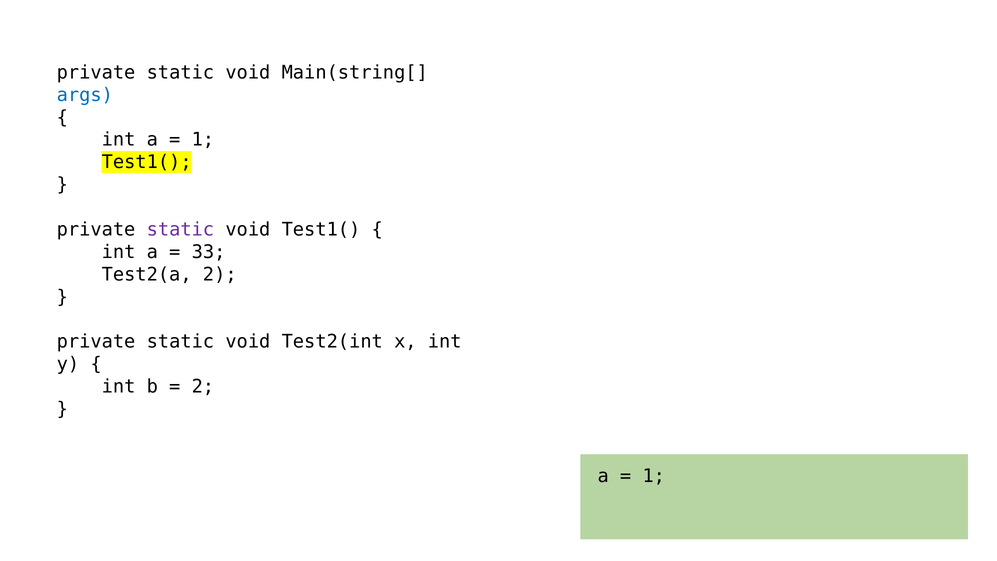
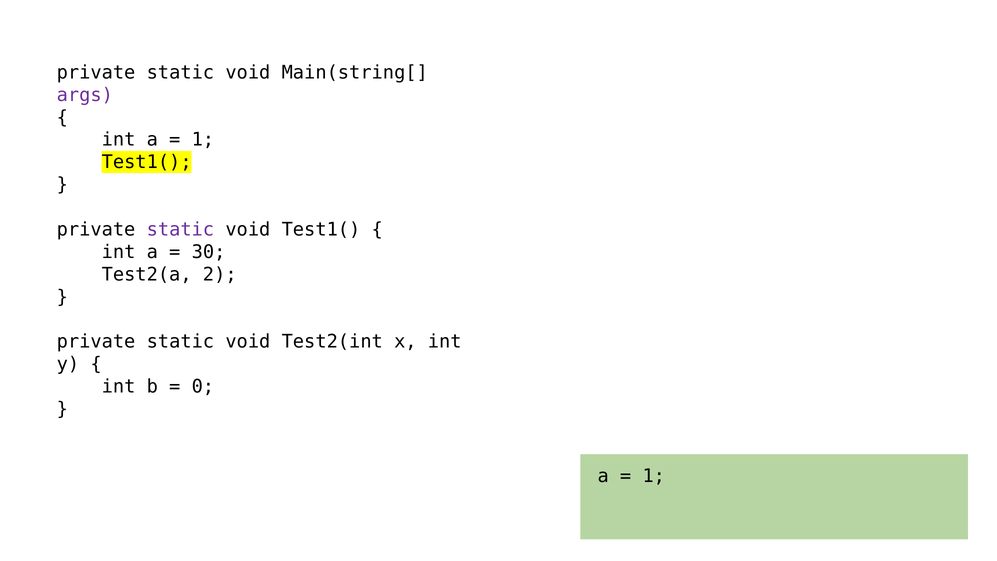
args colour: blue -> purple
33: 33 -> 30
2 at (203, 386): 2 -> 0
